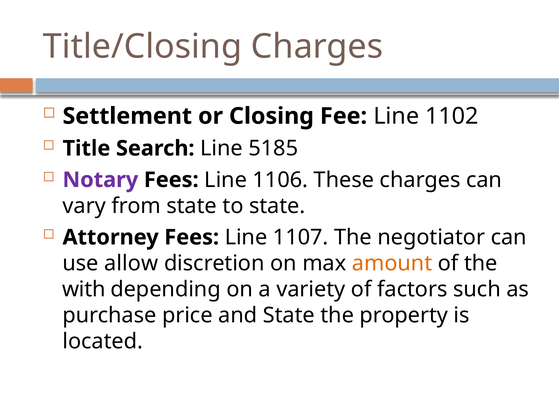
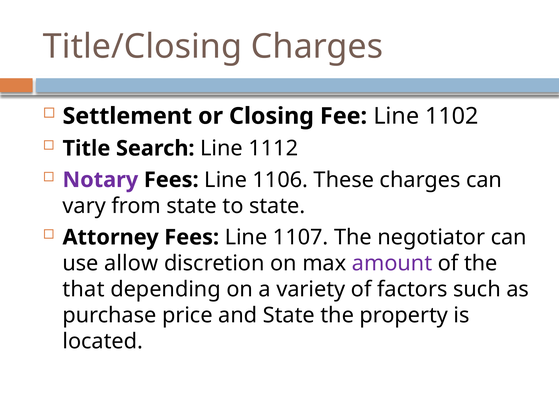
5185: 5185 -> 1112
amount colour: orange -> purple
with: with -> that
